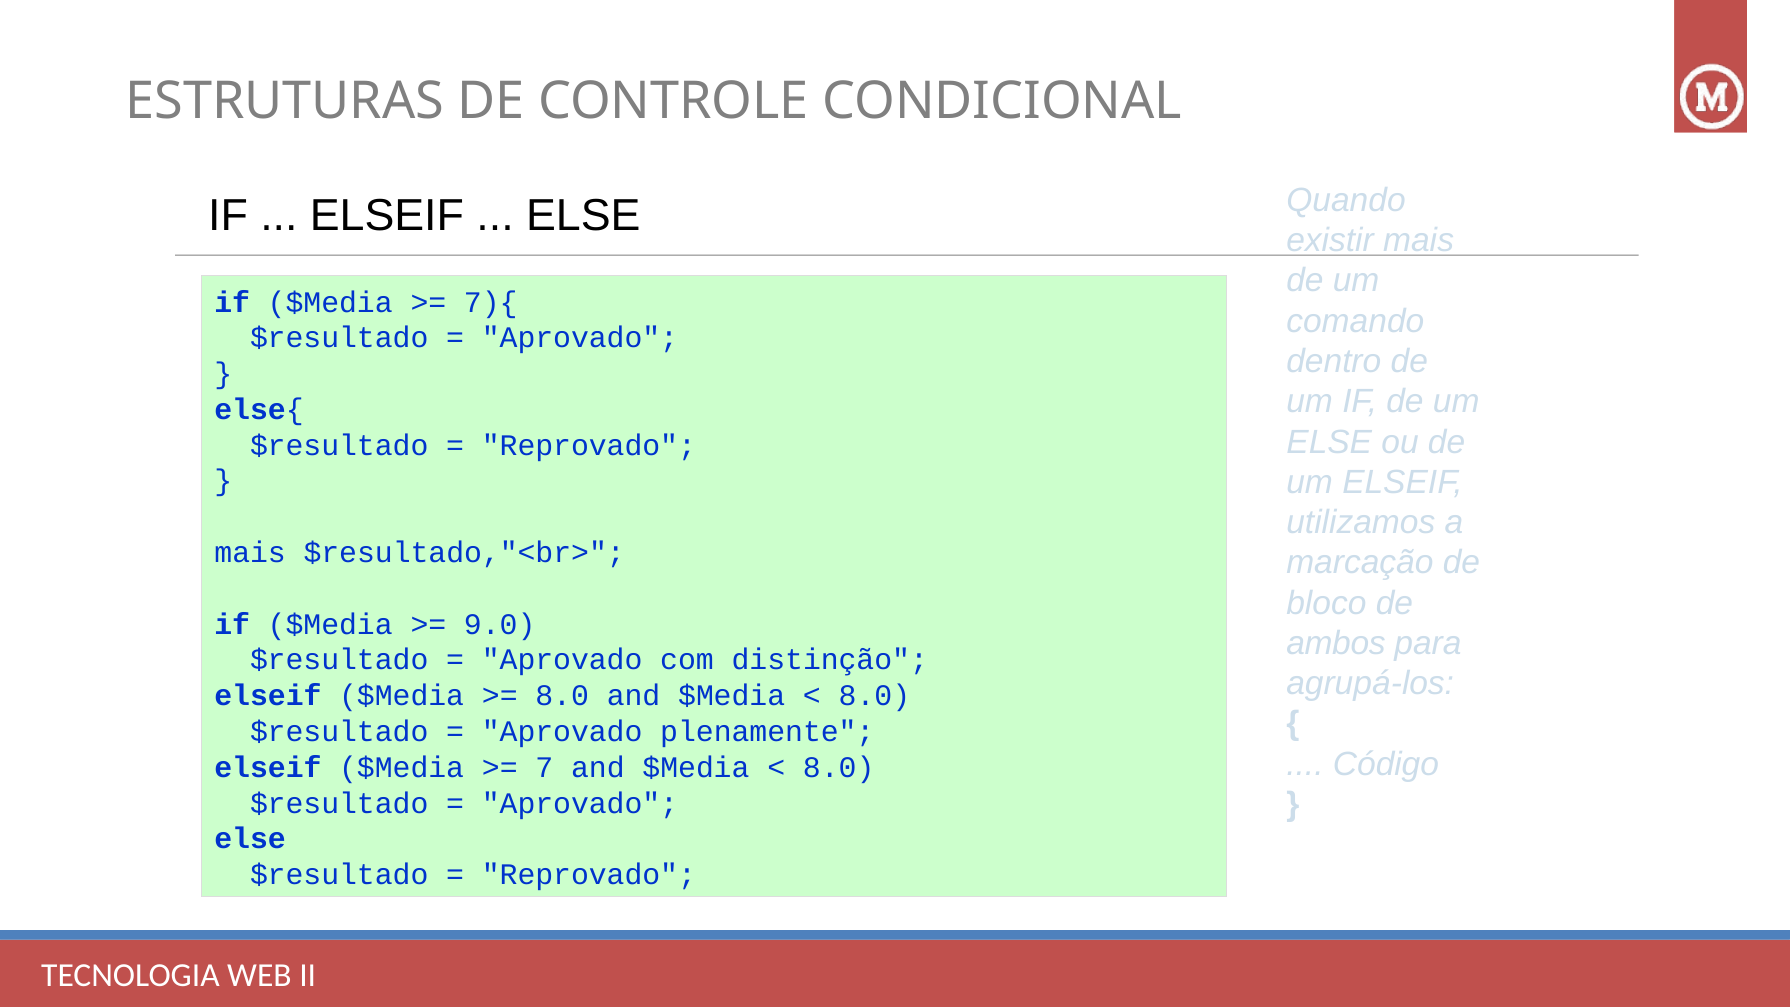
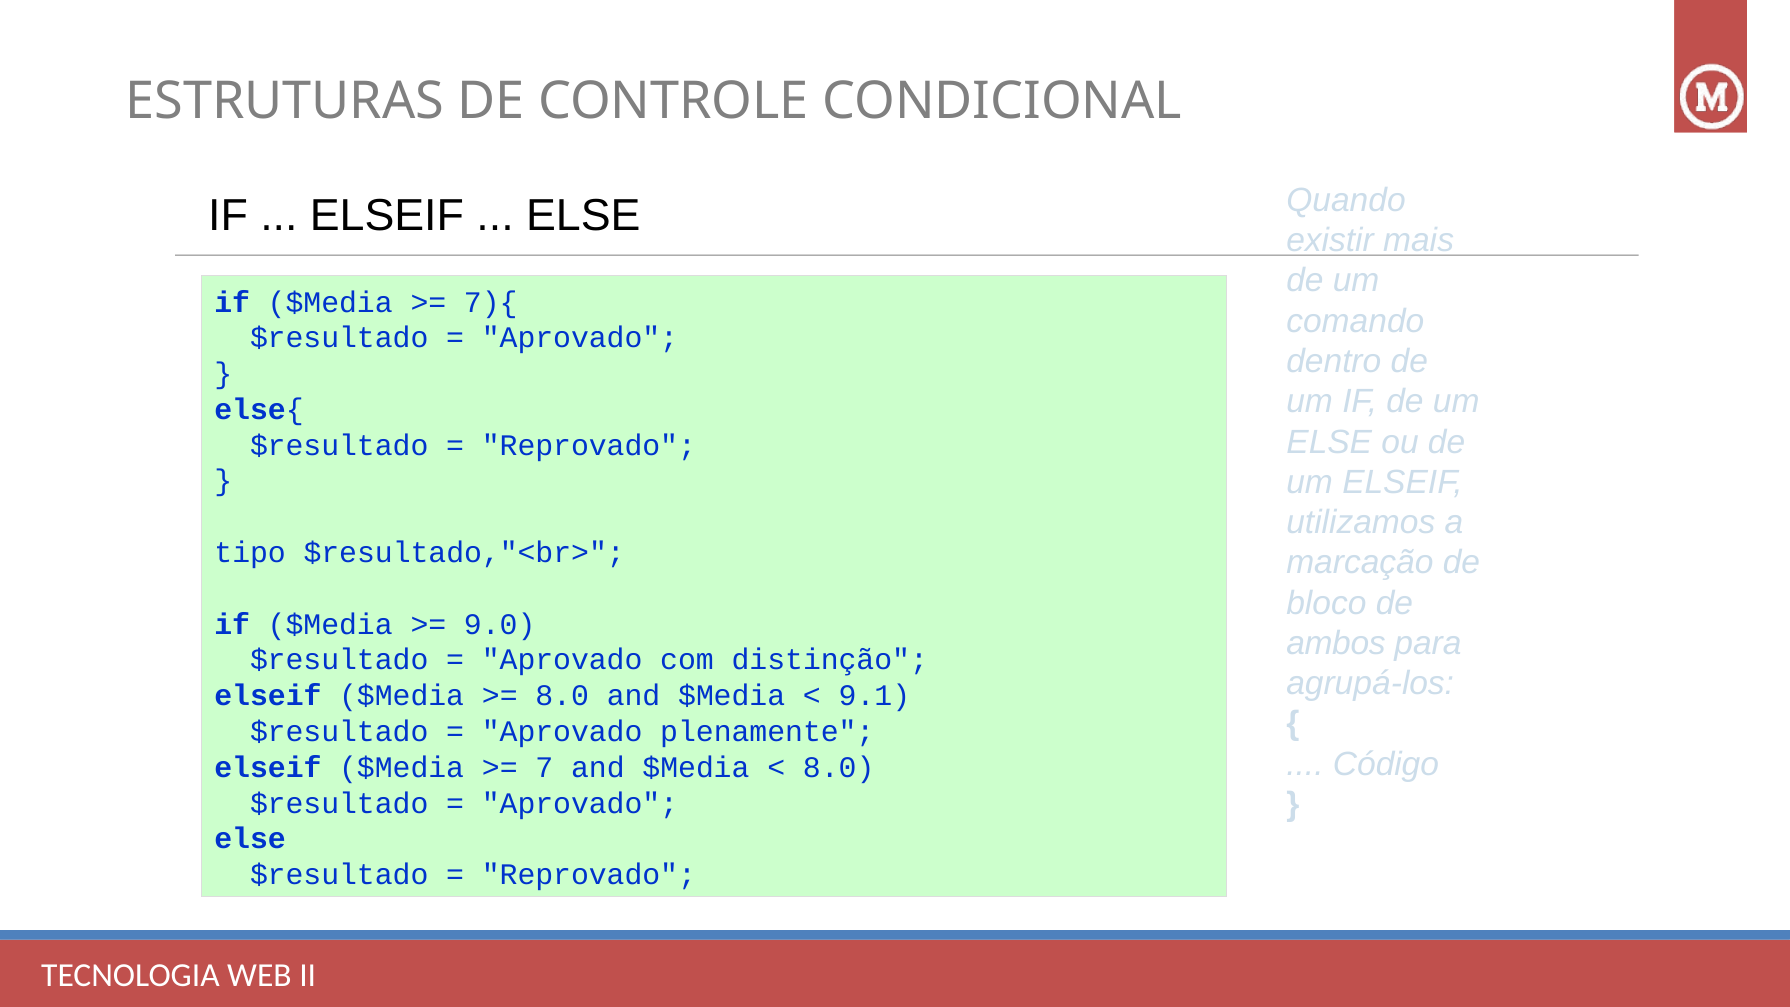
mais at (250, 553): mais -> tipo
8.0 at (874, 696): 8.0 -> 9.1
